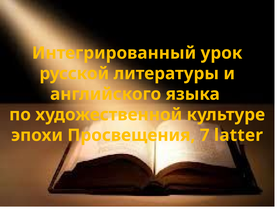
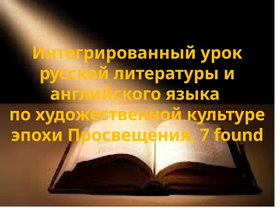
latter: latter -> found
